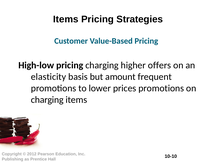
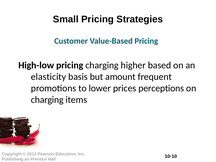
Items at (66, 19): Items -> Small
offers: offers -> based
prices promotions: promotions -> perceptions
